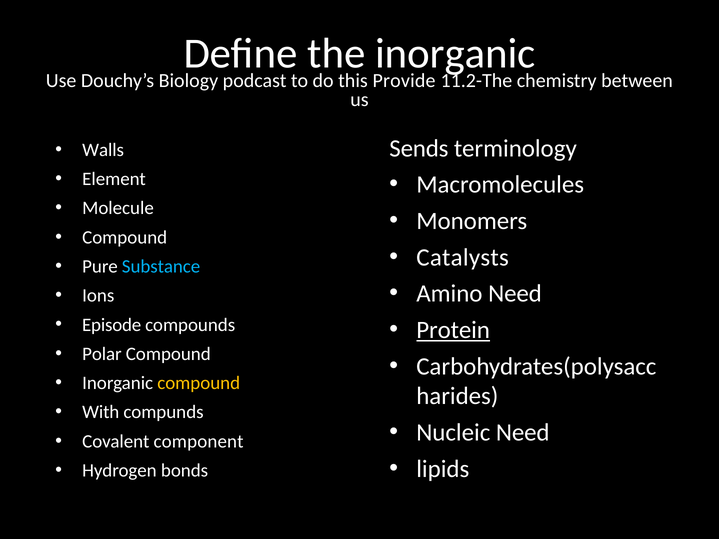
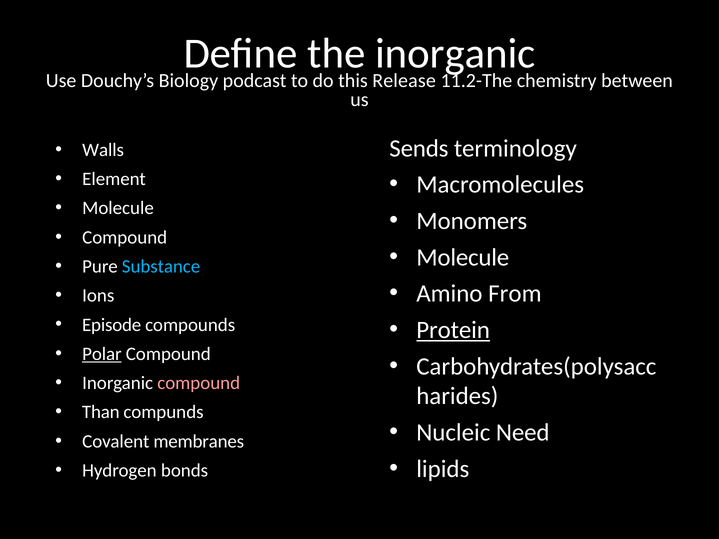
Provide: Provide -> Release
Catalysts at (463, 257): Catalysts -> Molecule
Amino Need: Need -> From
Polar underline: none -> present
compound at (199, 383) colour: yellow -> pink
With: With -> Than
component: component -> membranes
